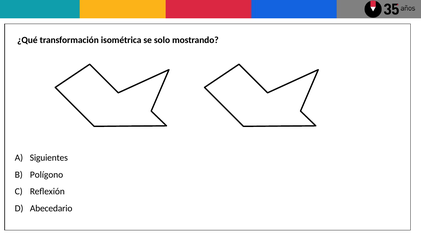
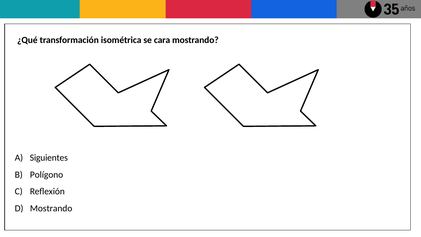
solo: solo -> cara
Abecedario at (51, 208): Abecedario -> Mostrando
